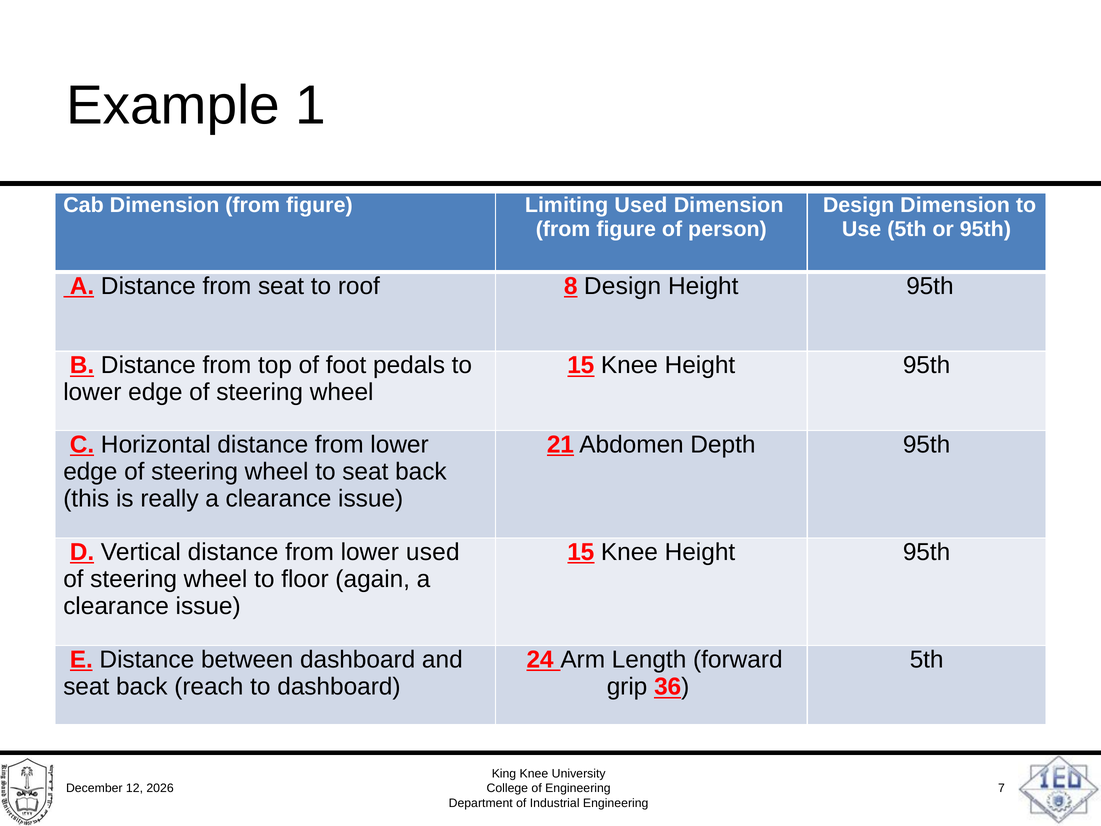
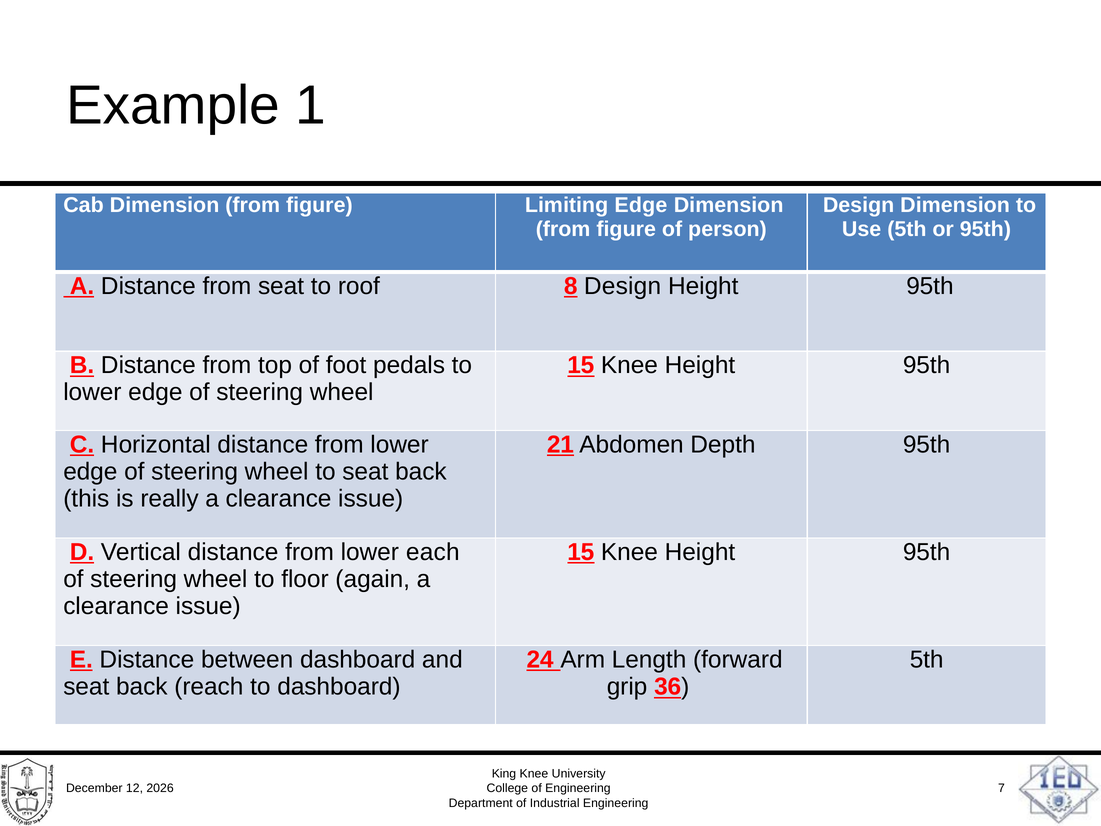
Limiting Used: Used -> Edge
lower used: used -> each
